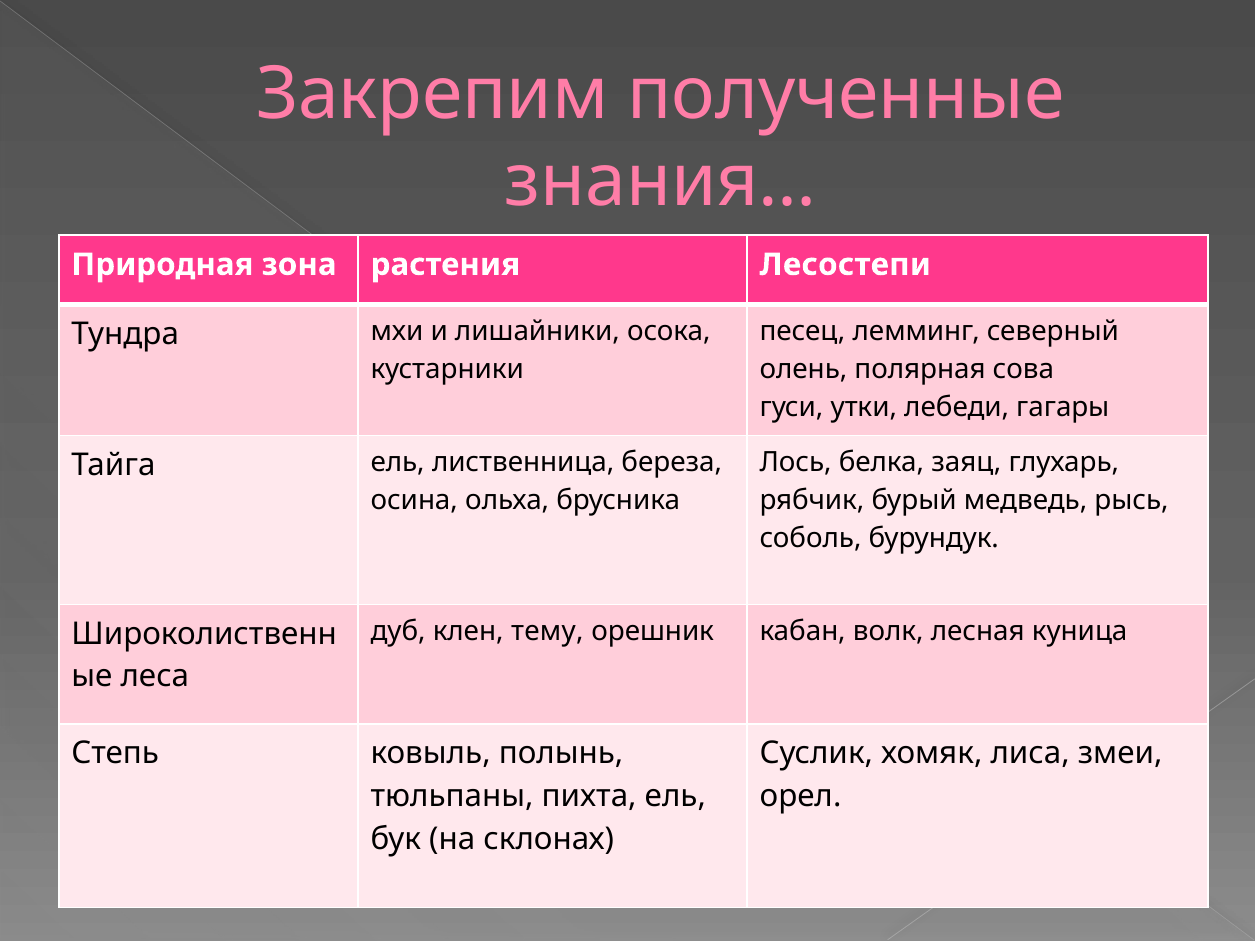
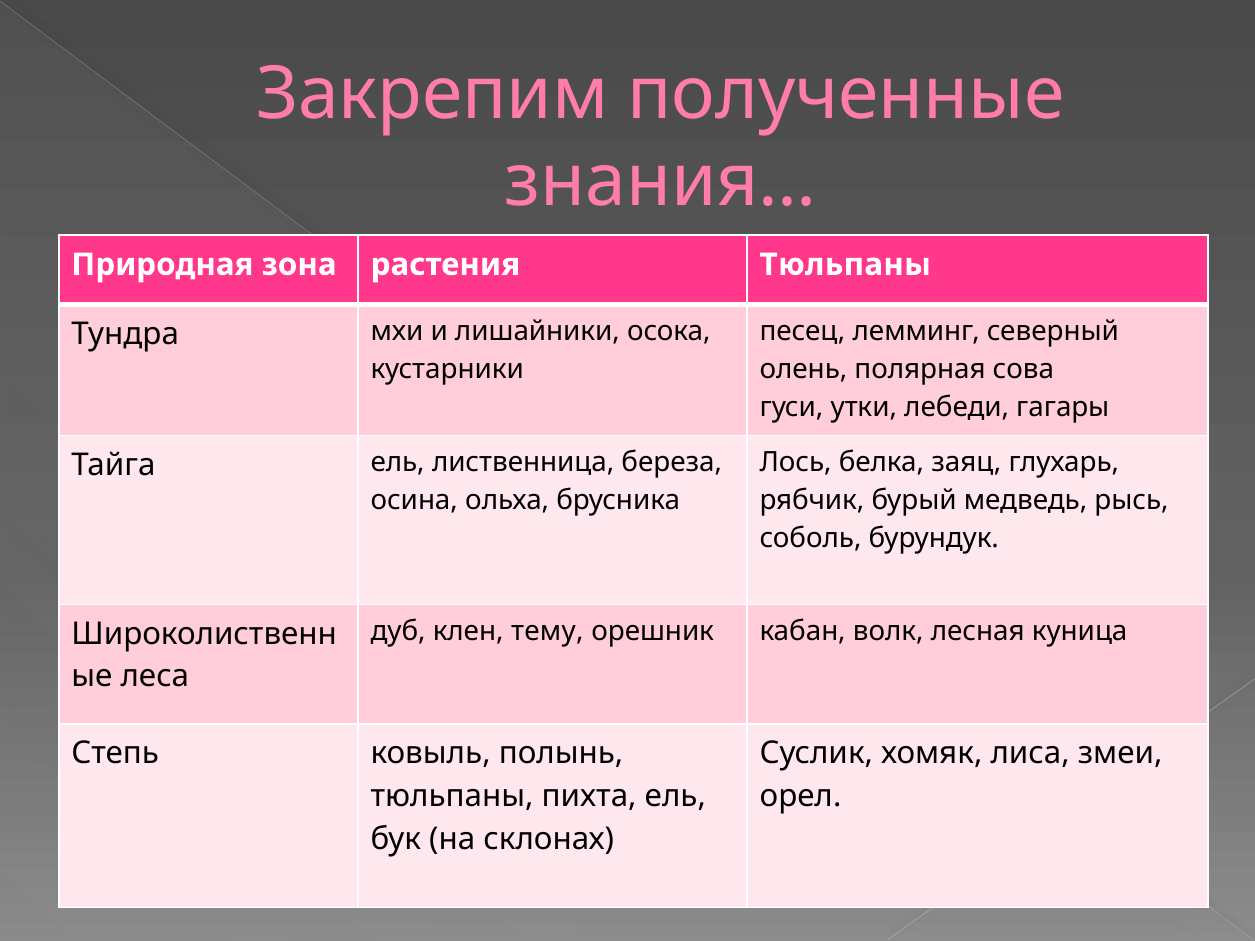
растения Лесостепи: Лесостепи -> Тюльпаны
